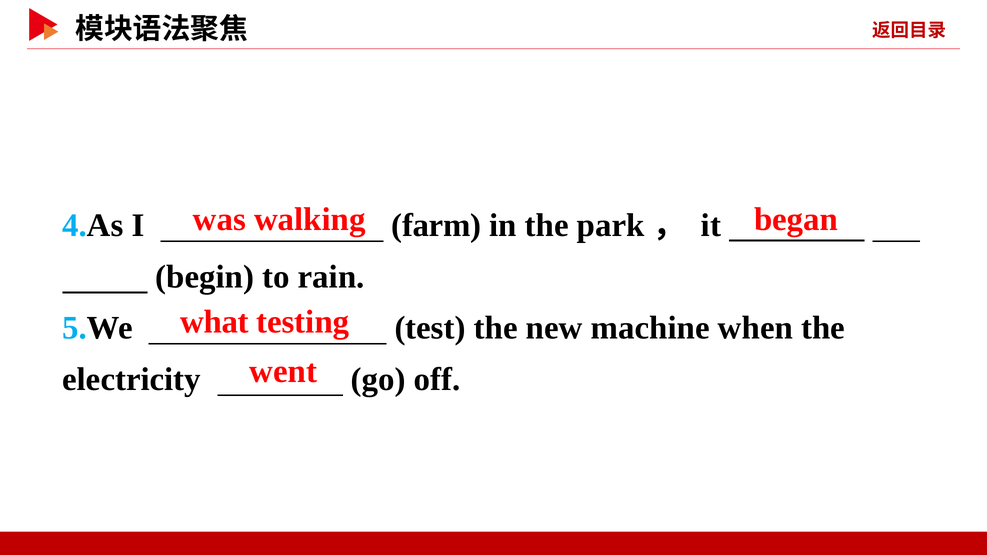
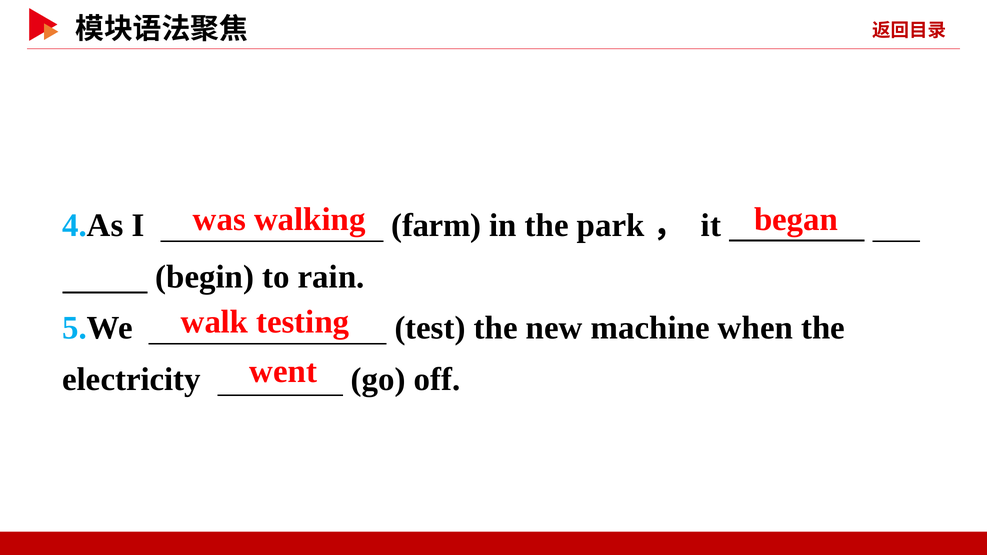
what: what -> walk
